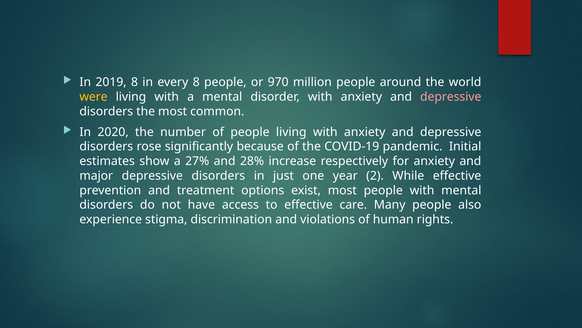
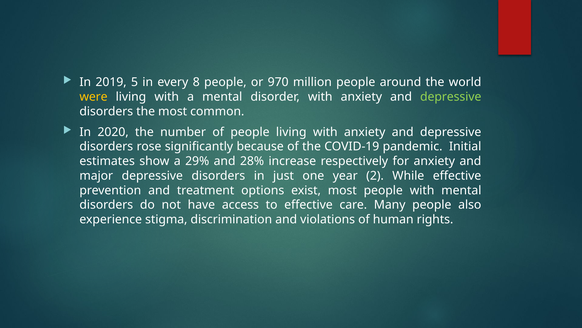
2019 8: 8 -> 5
depressive at (451, 97) colour: pink -> light green
27%: 27% -> 29%
